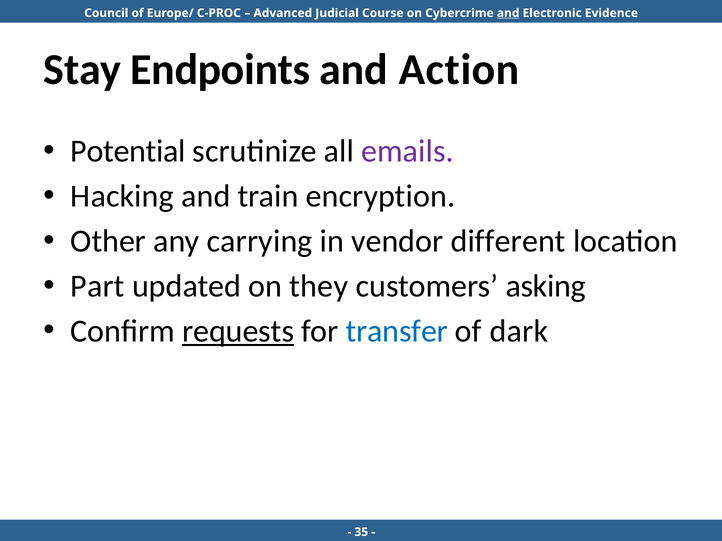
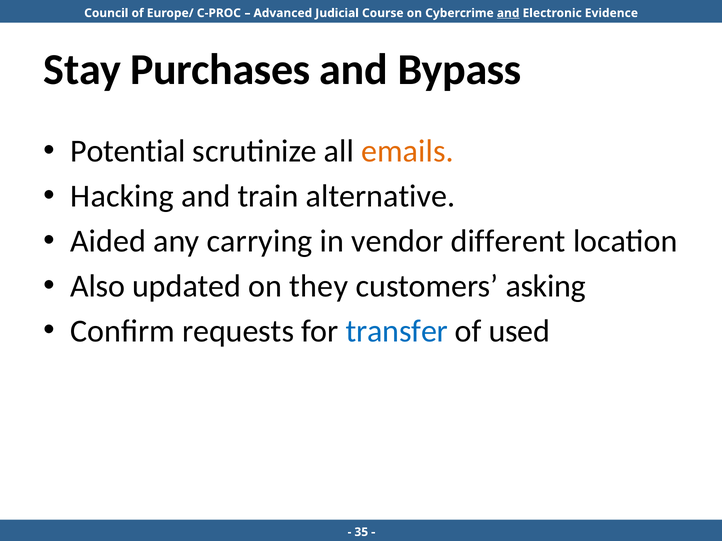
Endpoints: Endpoints -> Purchases
Action: Action -> Bypass
emails colour: purple -> orange
encryption: encryption -> alternative
Other: Other -> Aided
Part: Part -> Also
requests underline: present -> none
dark: dark -> used
